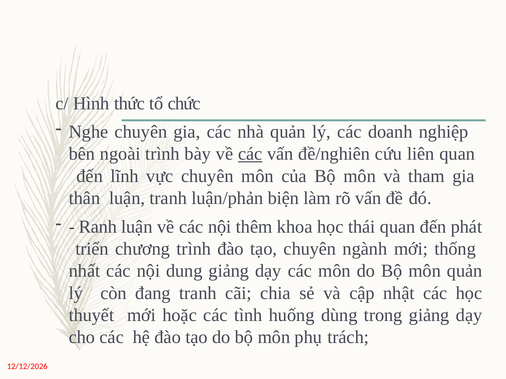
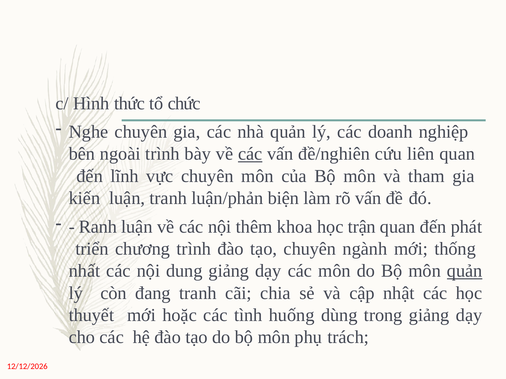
thân: thân -> kiến
thái: thái -> trận
quản at (465, 271) underline: none -> present
